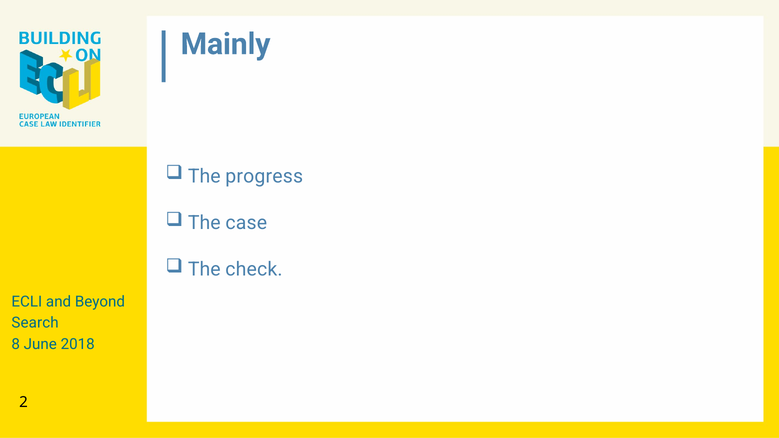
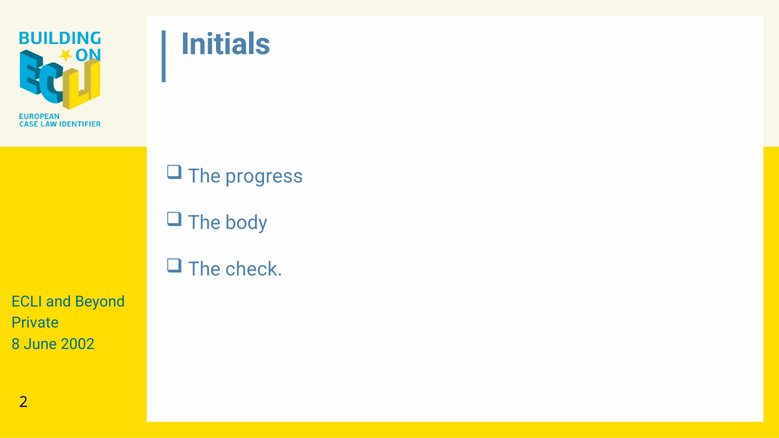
Mainly: Mainly -> Initials
case: case -> body
Search: Search -> Private
2018: 2018 -> 2002
